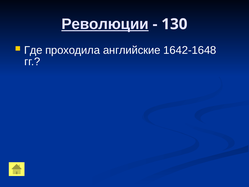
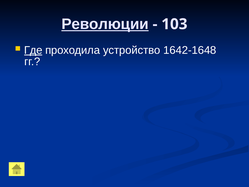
130: 130 -> 103
Где underline: none -> present
английские: английские -> устройство
